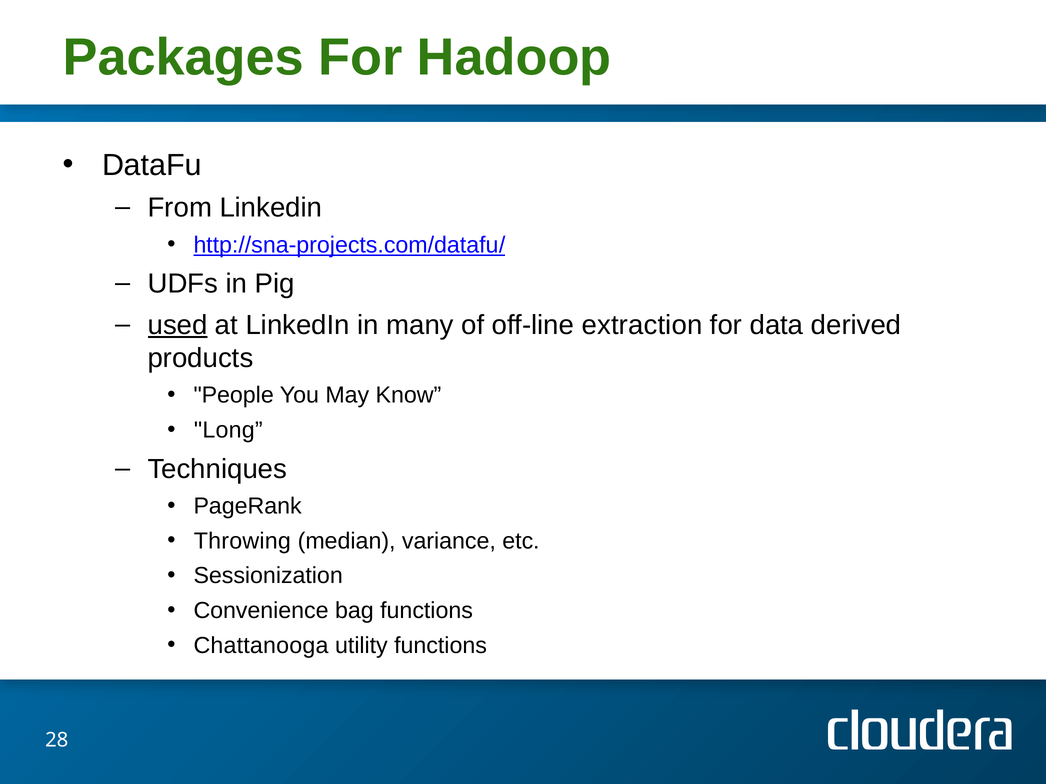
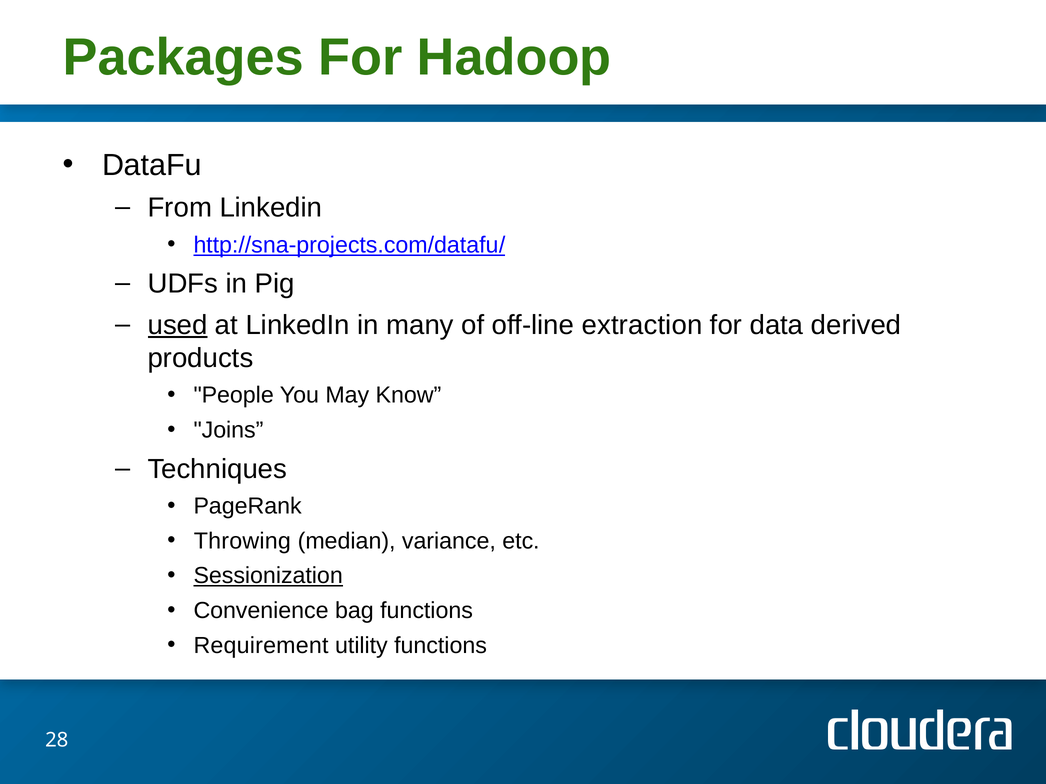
Long: Long -> Joins
Sessionization underline: none -> present
Chattanooga: Chattanooga -> Requirement
